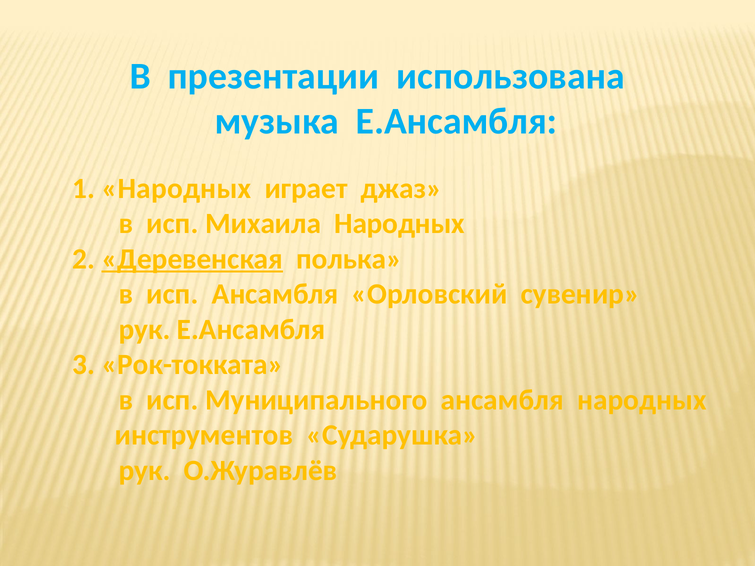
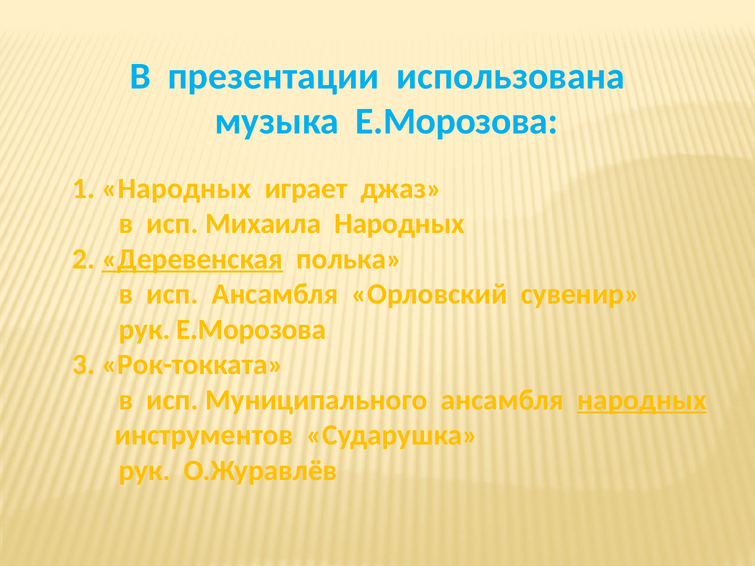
музыка Е.Ансамбля: Е.Ансамбля -> Е.Морозова
рук Е.Ансамбля: Е.Ансамбля -> Е.Морозова
народных at (642, 400) underline: none -> present
